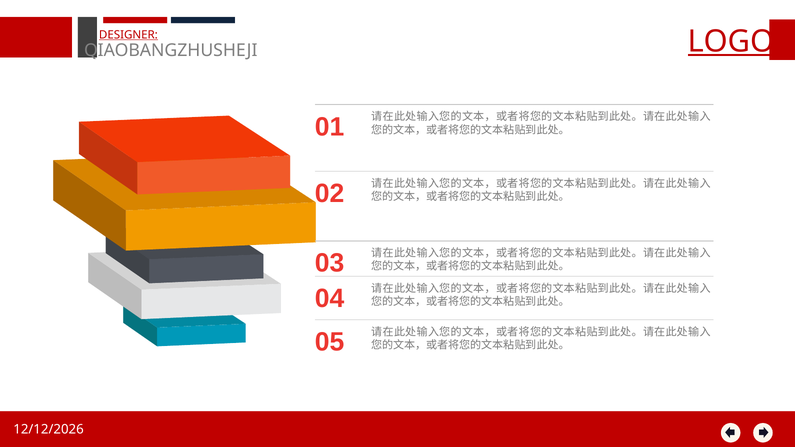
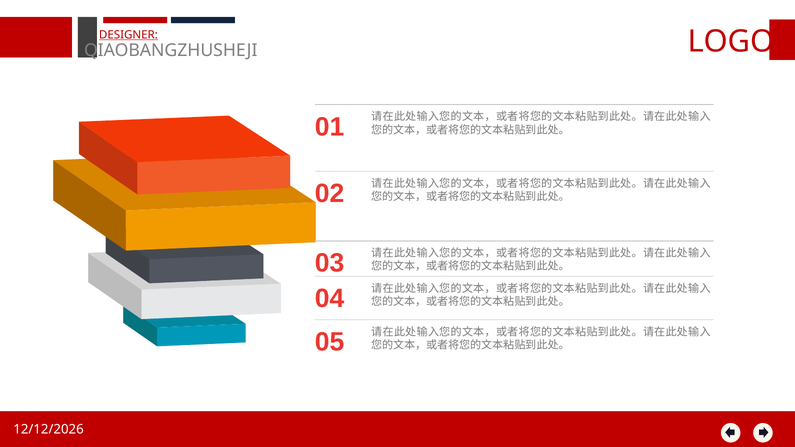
LOGO underline: present -> none
